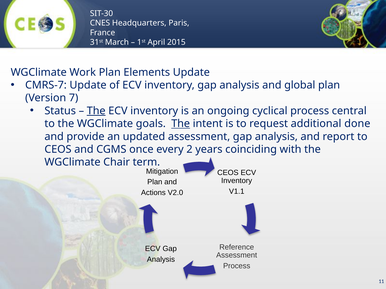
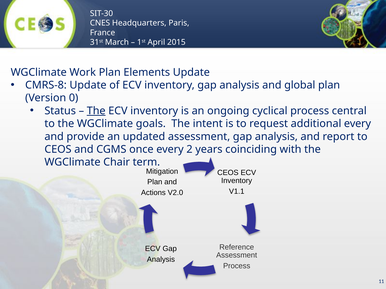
CMRS-7: CMRS-7 -> CMRS-8
7: 7 -> 0
The at (181, 124) underline: present -> none
additional done: done -> every
